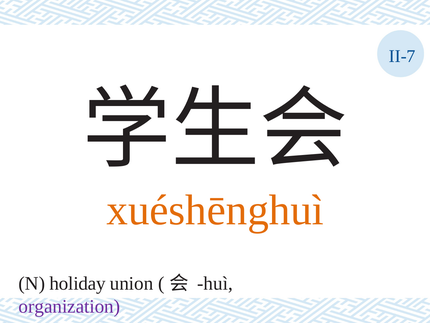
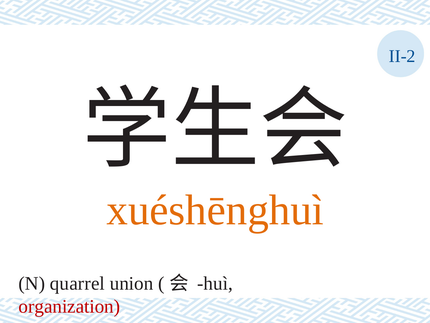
II-7: II-7 -> II-2
holiday: holiday -> quarrel
organization colour: purple -> red
